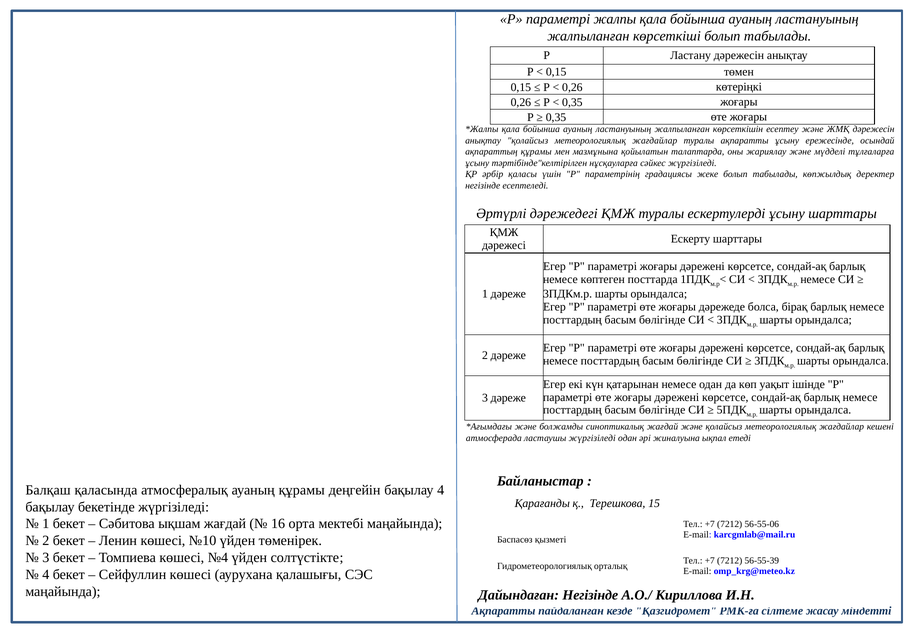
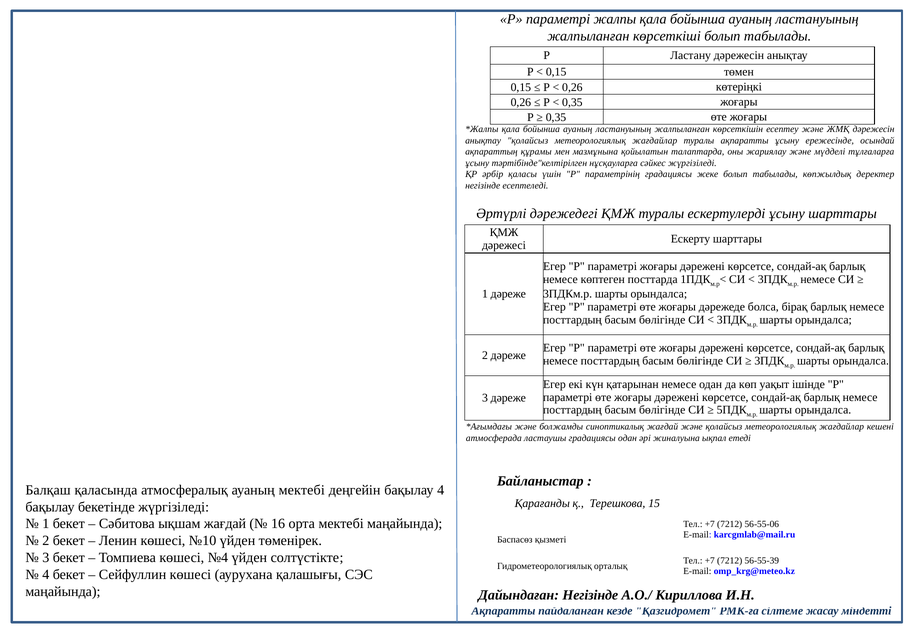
ластаушы жүргізіледі: жүргізіледі -> градациясы
ауаның құрамы: құрамы -> мектебі
